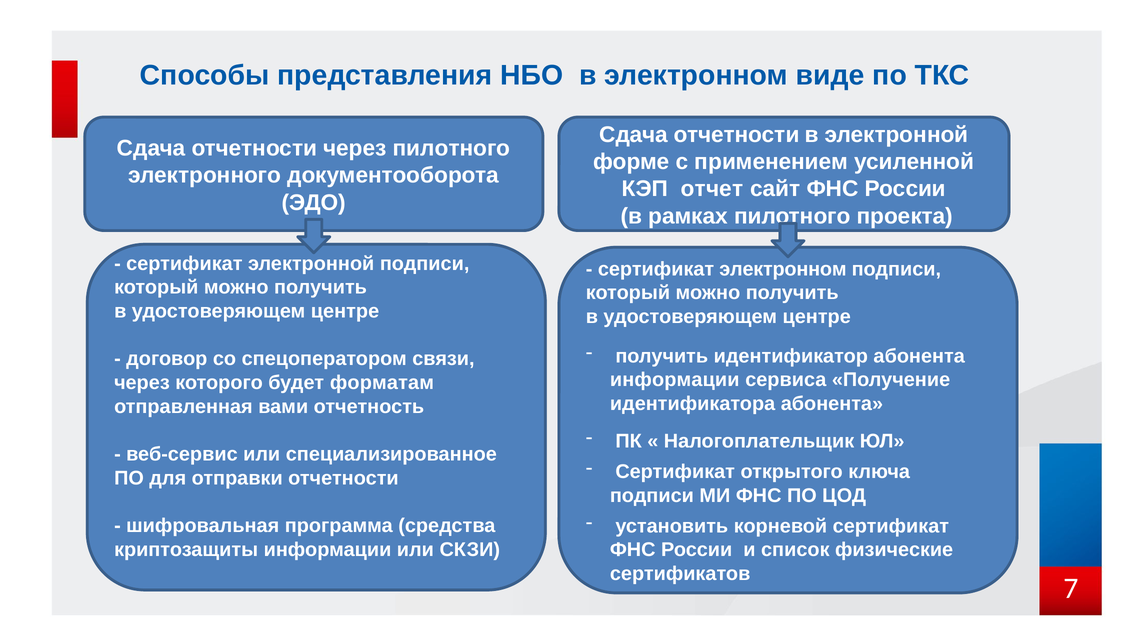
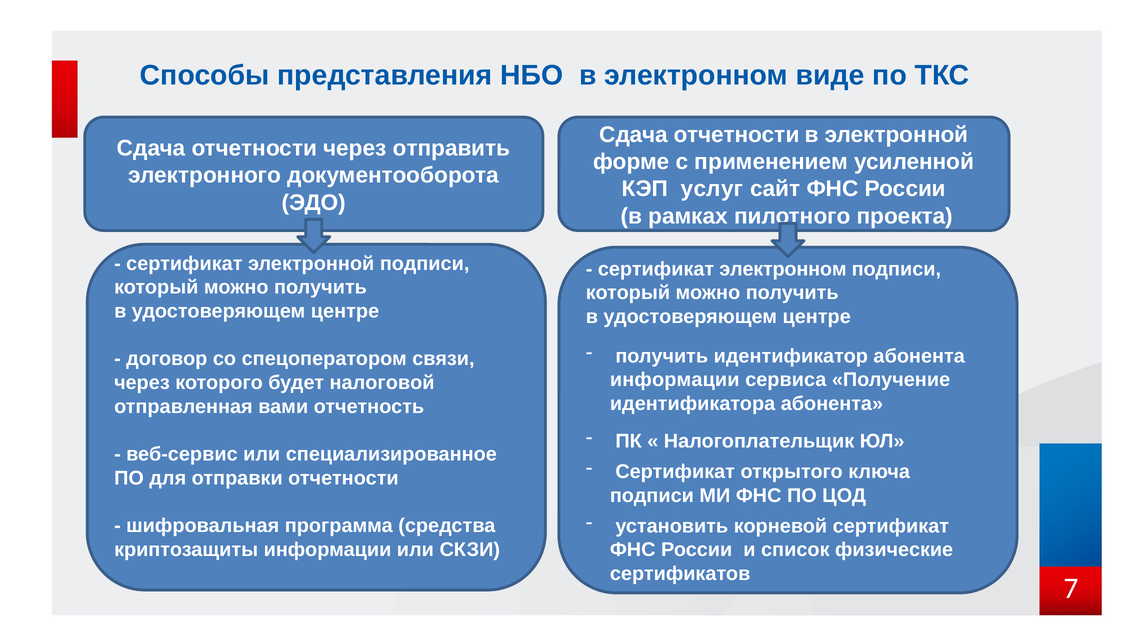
через пилотного: пилотного -> отправить
отчет: отчет -> услуг
форматам: форматам -> налоговой
